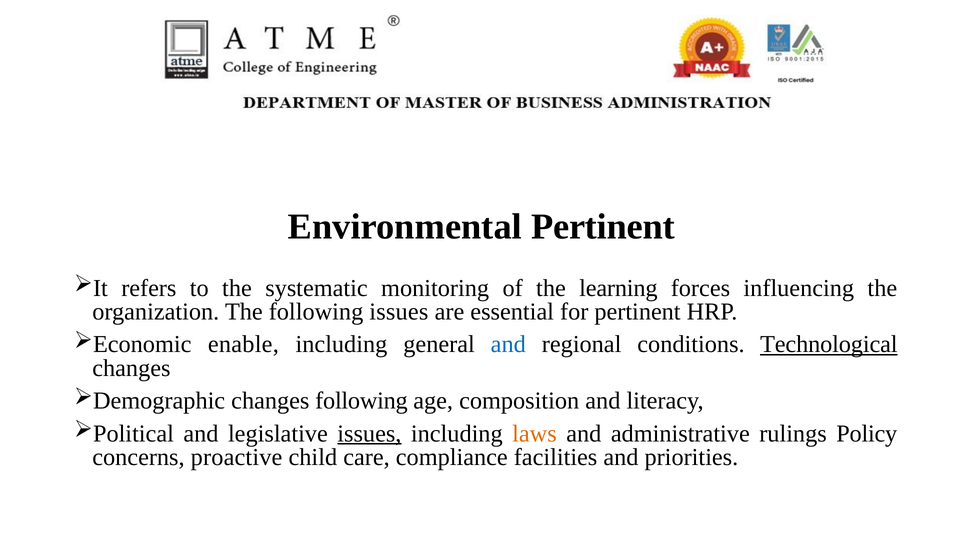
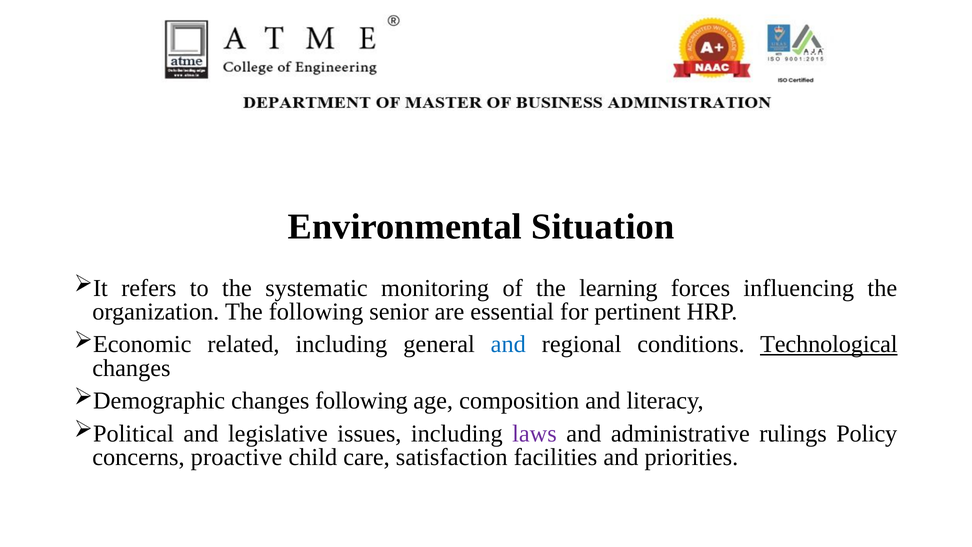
Environmental Pertinent: Pertinent -> Situation
following issues: issues -> senior
enable: enable -> related
issues at (369, 433) underline: present -> none
laws colour: orange -> purple
compliance: compliance -> satisfaction
